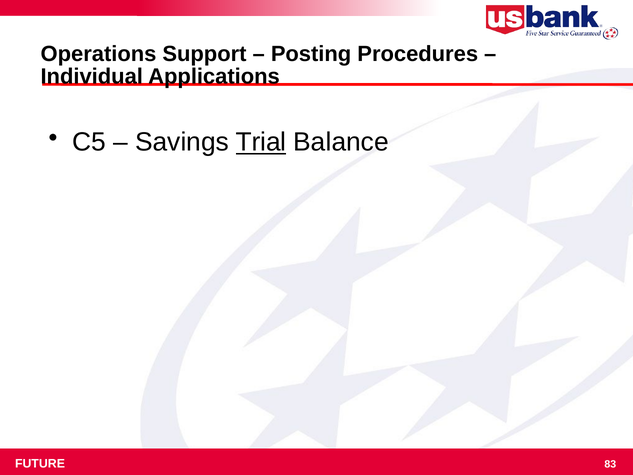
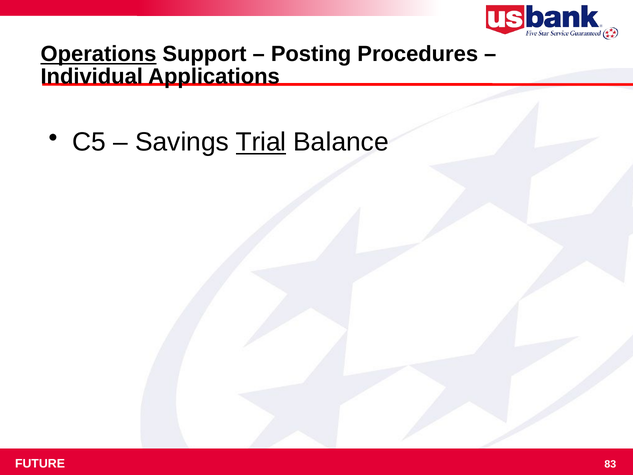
Operations underline: none -> present
